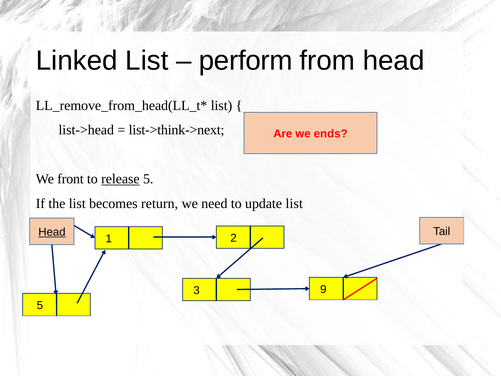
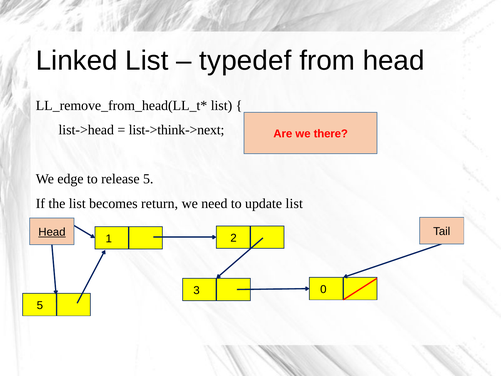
perform: perform -> typedef
ends: ends -> there
front: front -> edge
release underline: present -> none
9: 9 -> 0
